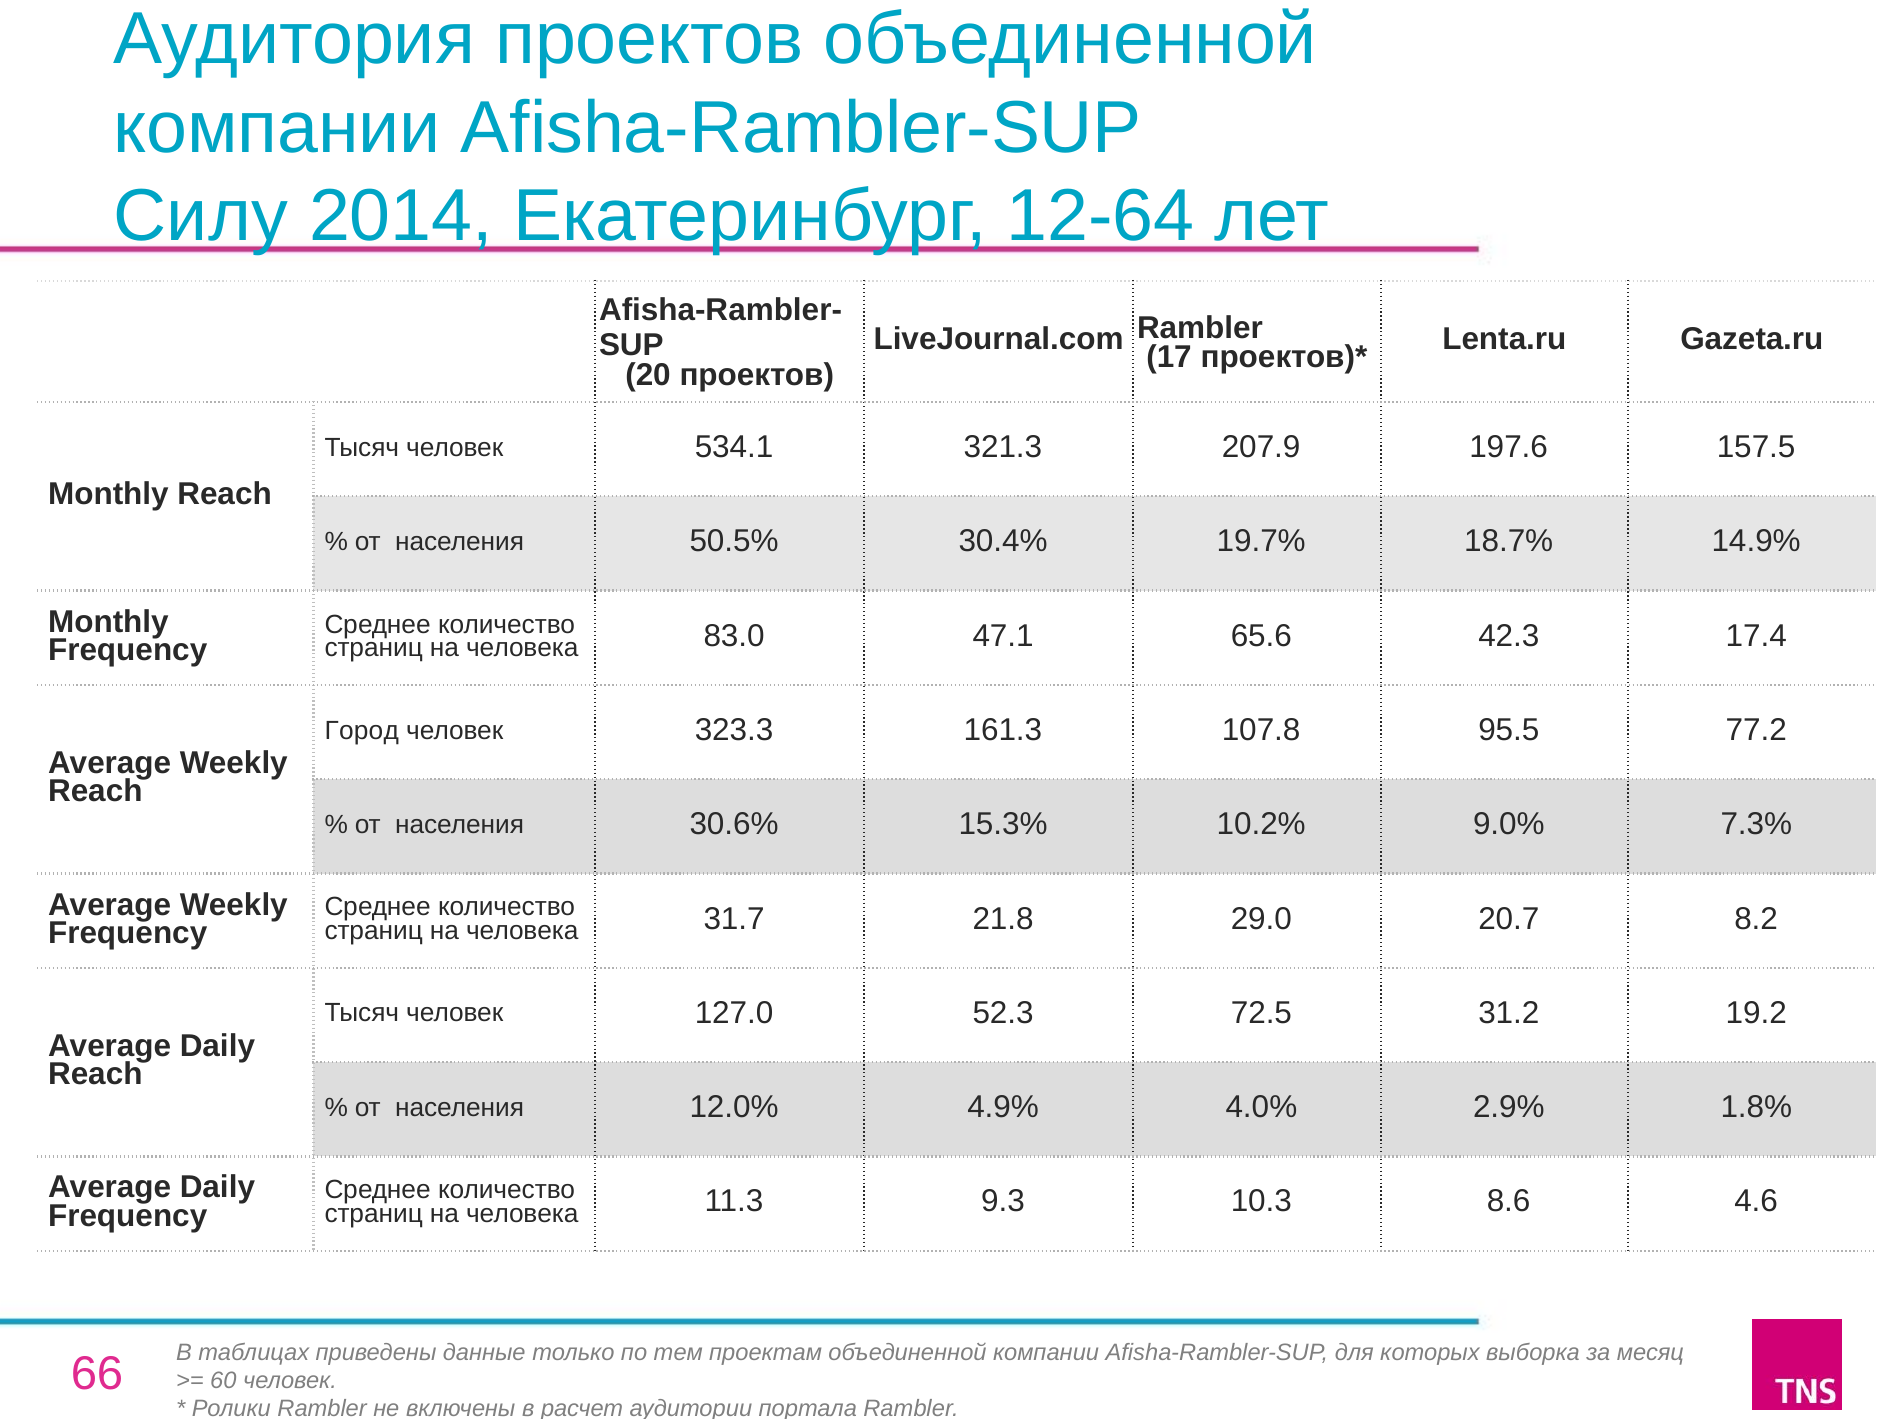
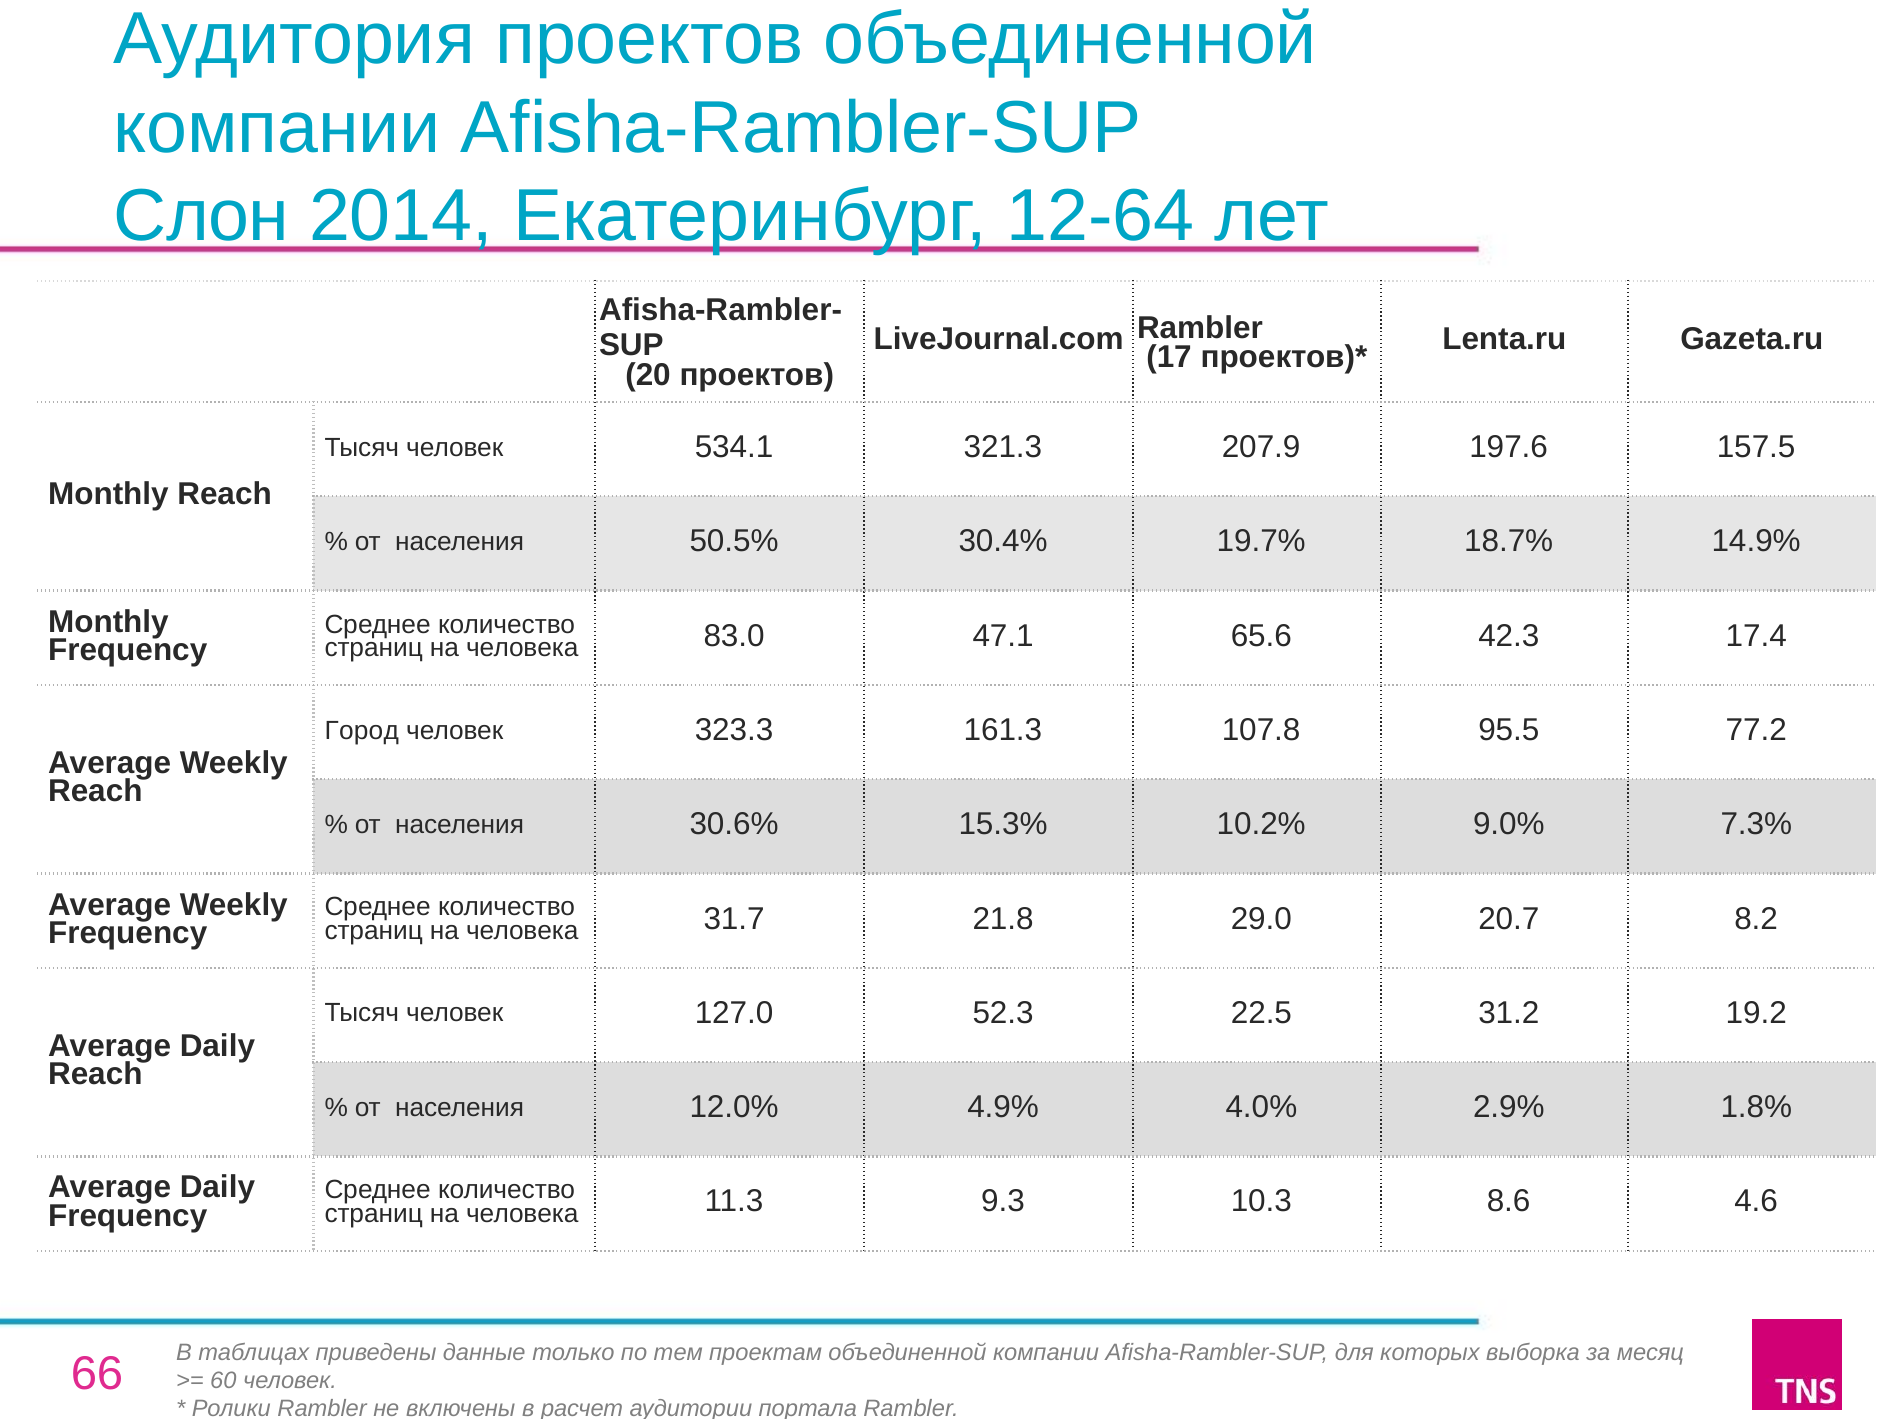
Силу: Силу -> Слон
72.5: 72.5 -> 22.5
